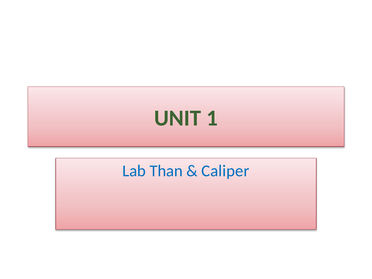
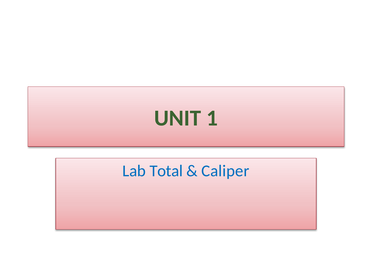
Than: Than -> Total
